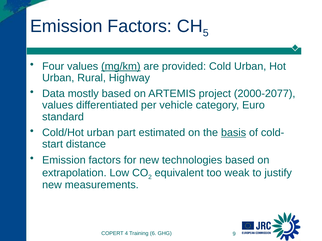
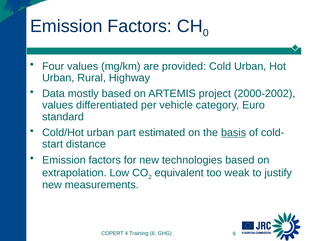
5: 5 -> 0
mg/km underline: present -> none
2000-2077: 2000-2077 -> 2000-2002
